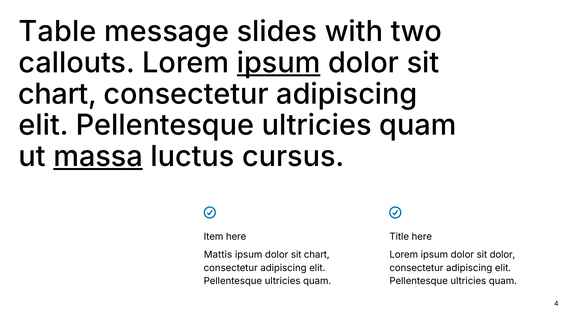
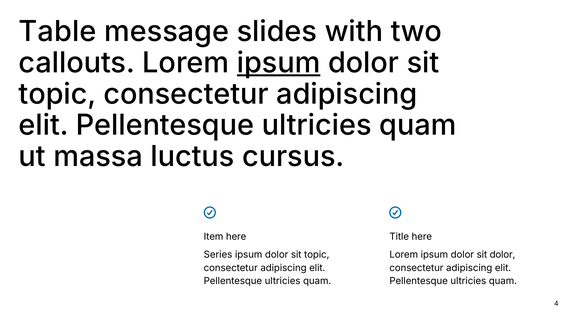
chart at (58, 94): chart -> topic
massa underline: present -> none
Mattis: Mattis -> Series
chart at (317, 254): chart -> topic
